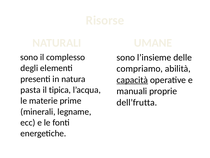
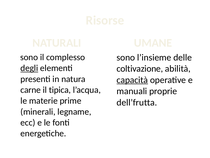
degli underline: none -> present
compriamo: compriamo -> coltivazione
pasta: pasta -> carne
